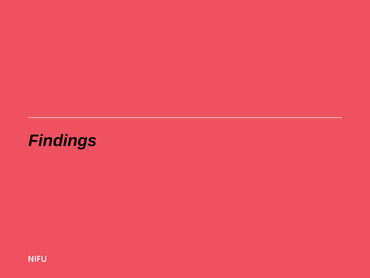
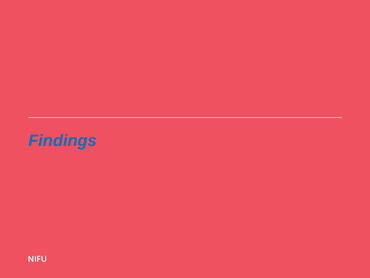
Findings colour: black -> blue
